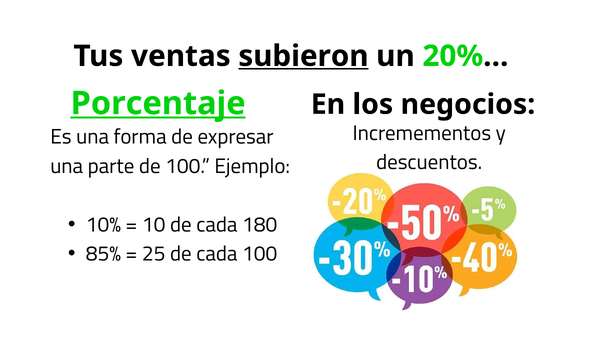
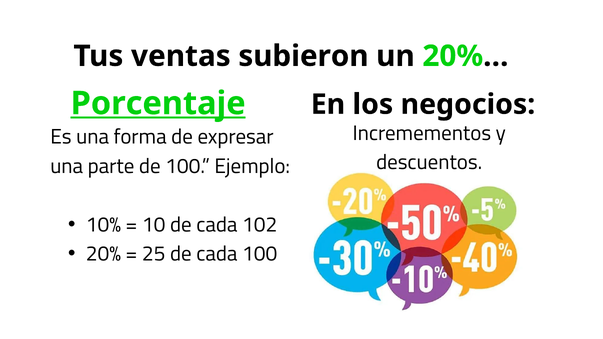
subieron underline: present -> none
180: 180 -> 102
85%: 85% -> 20%
